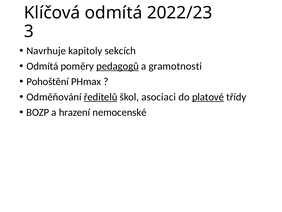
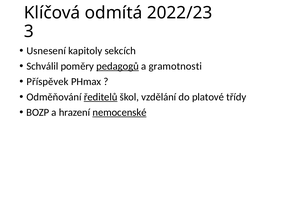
Navrhuje: Navrhuje -> Usnesení
Odmítá at (42, 66): Odmítá -> Schválil
Pohoštění: Pohoštění -> Příspěvek
asociaci: asociaci -> vzdělání
platové underline: present -> none
nemocenské underline: none -> present
